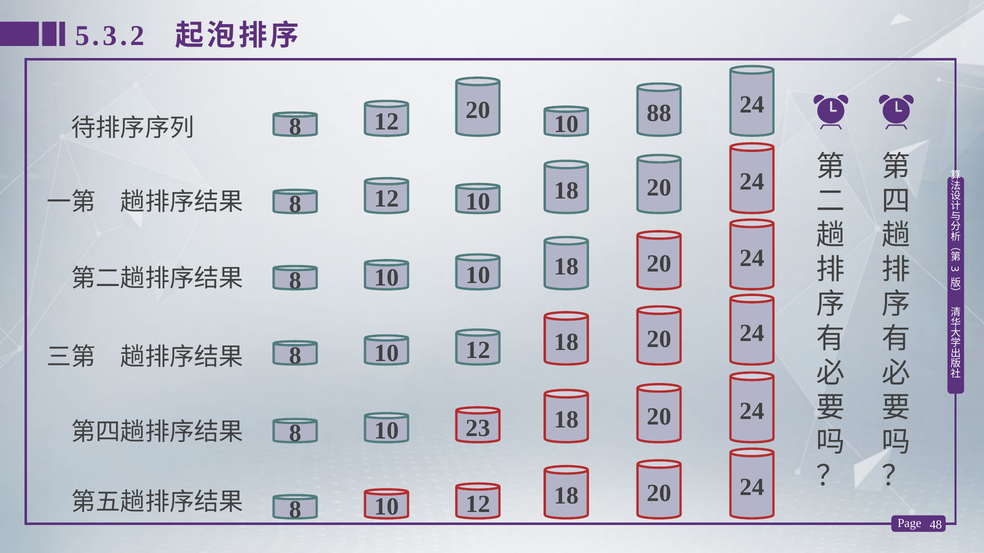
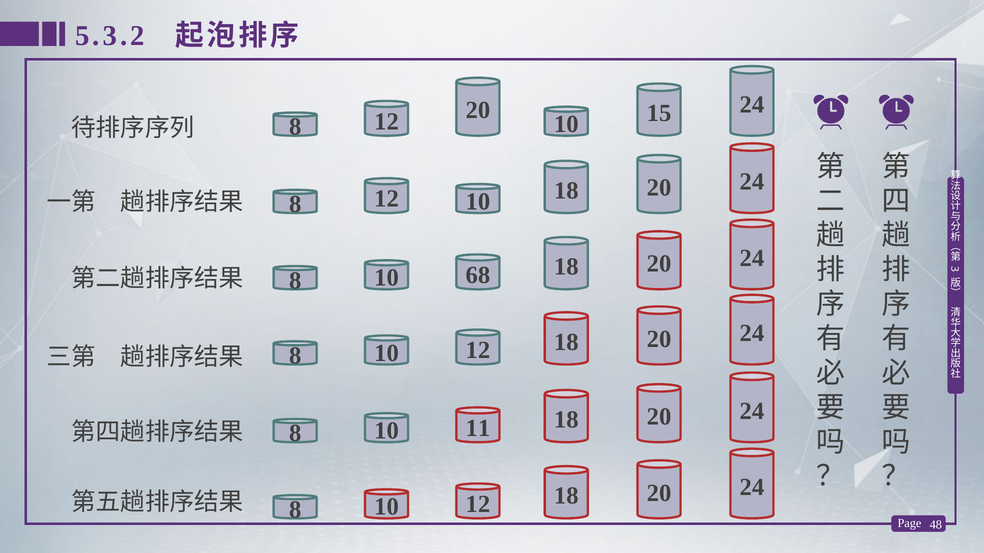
88: 88 -> 15
10 10: 10 -> 68
23: 23 -> 11
